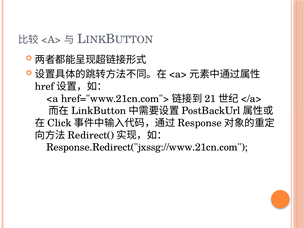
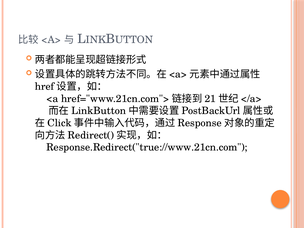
Response.Redirect("jxssg://www.21cn.com: Response.Redirect("jxssg://www.21cn.com -> Response.Redirect("true://www.21cn.com
